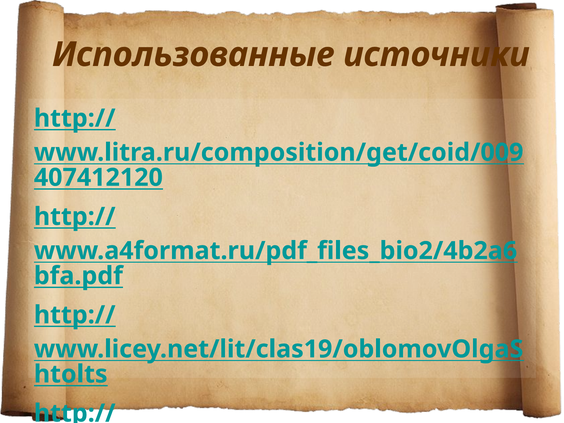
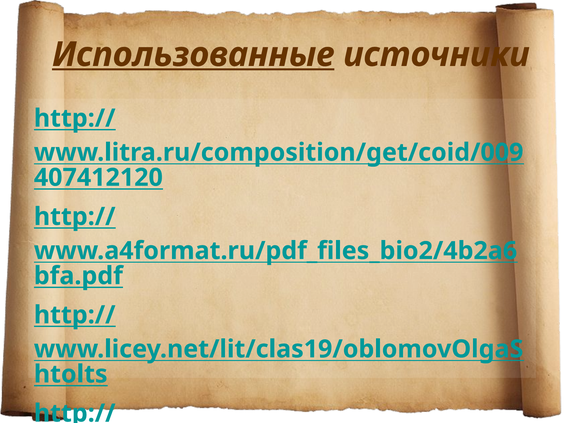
Использованные underline: none -> present
